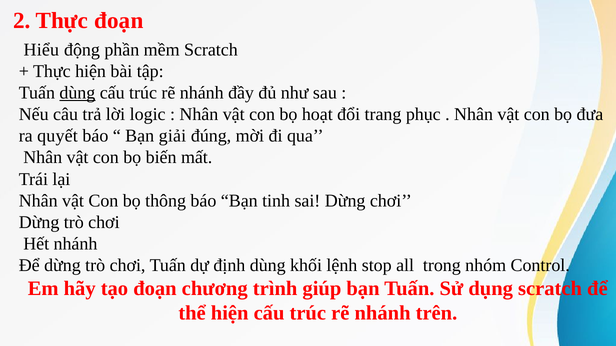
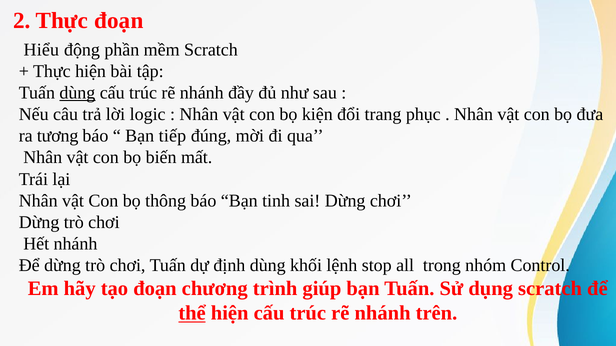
hoạt: hoạt -> kiện
quyết: quyết -> tương
giải: giải -> tiếp
thể underline: none -> present
